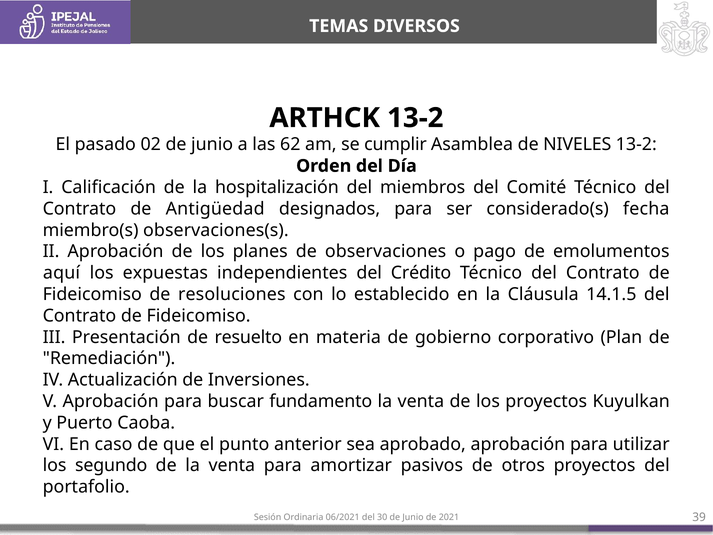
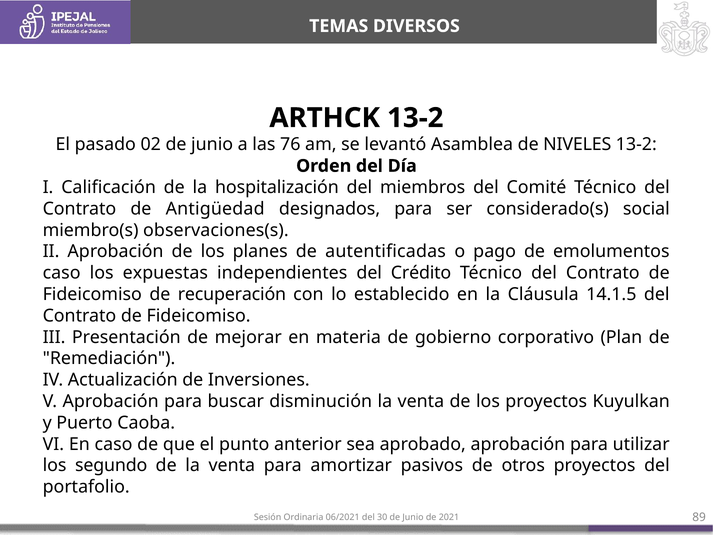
62: 62 -> 76
cumplir: cumplir -> levantó
fecha: fecha -> social
observaciones: observaciones -> autentificadas
aquí at (62, 273): aquí -> caso
resoluciones: resoluciones -> recuperación
resuelto: resuelto -> mejorar
fundamento: fundamento -> disminución
39: 39 -> 89
